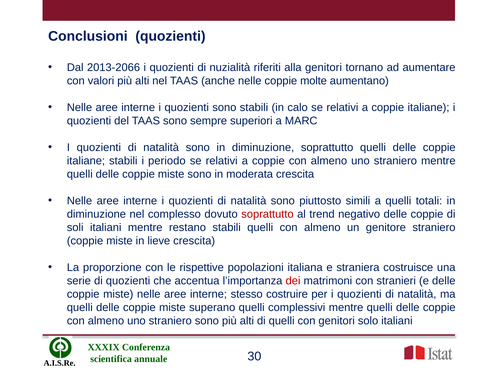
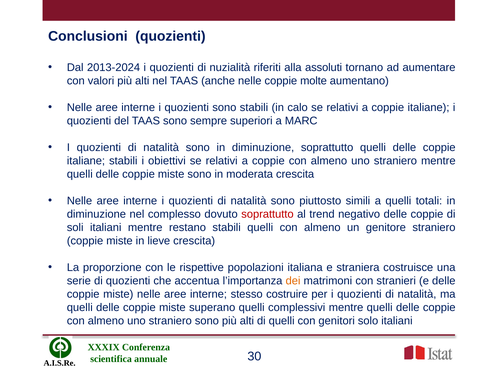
2013-2066: 2013-2066 -> 2013-2024
alla genitori: genitori -> assoluti
periodo: periodo -> obiettivi
dei colour: red -> orange
